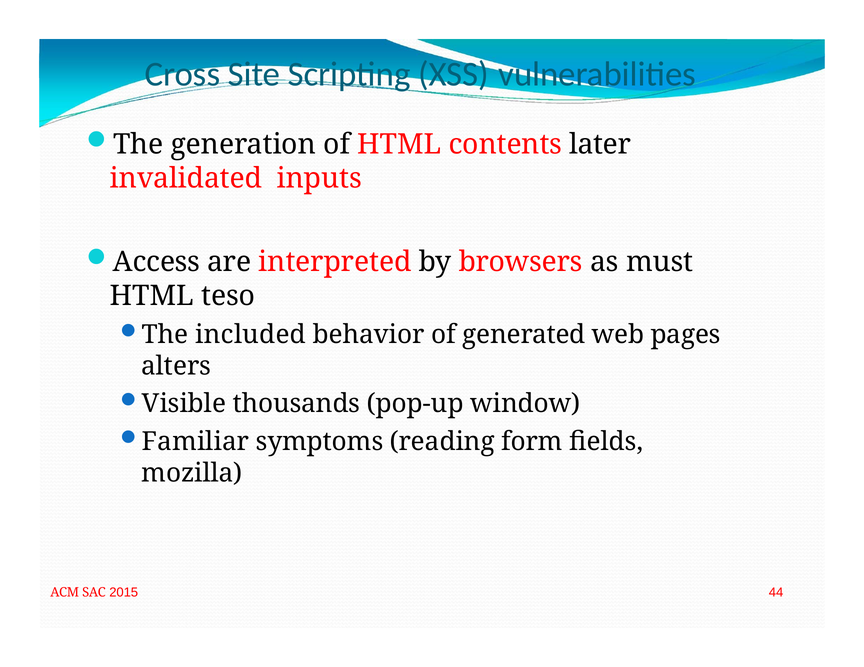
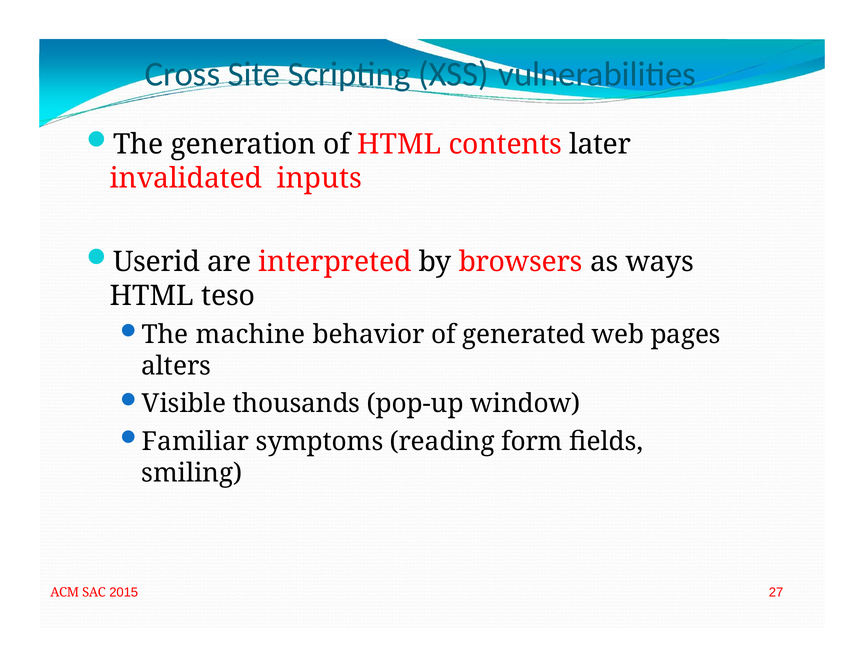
Access: Access -> Userid
must: must -> ways
included: included -> machine
mozilla: mozilla -> smiling
44: 44 -> 27
